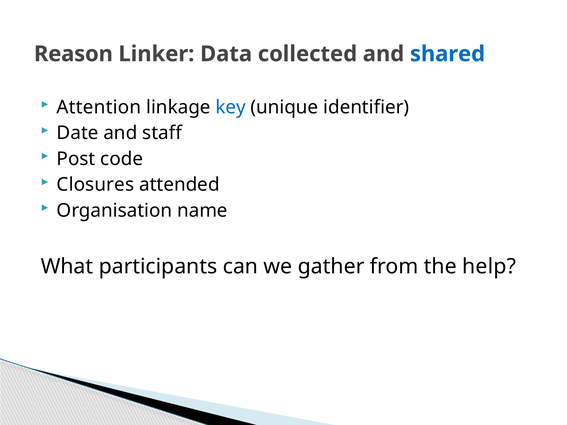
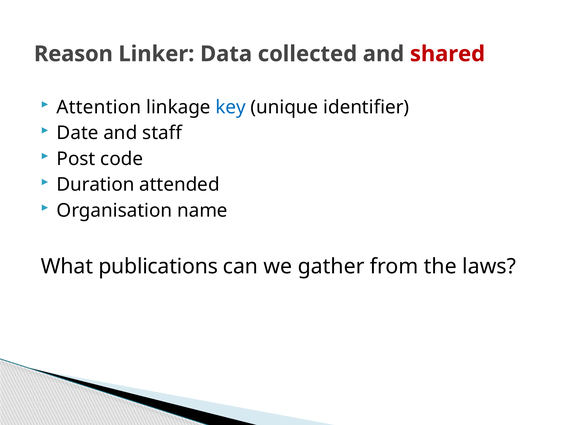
shared colour: blue -> red
Closures: Closures -> Duration
participants: participants -> publications
help: help -> laws
